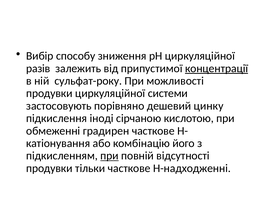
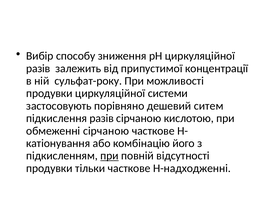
концентрації underline: present -> none
цинку: цинку -> ситем
підкислення іноді: іноді -> разів
обмеженні градирен: градирен -> сірчаною
